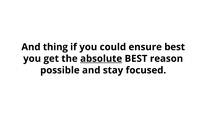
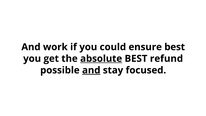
thing: thing -> work
reason: reason -> refund
and at (91, 70) underline: none -> present
